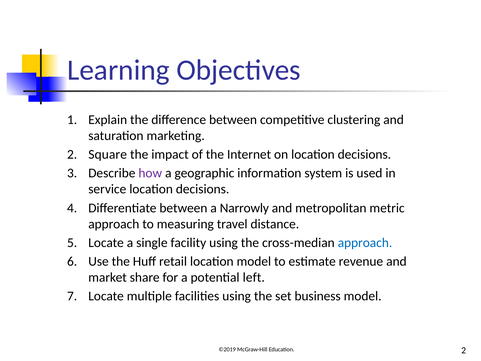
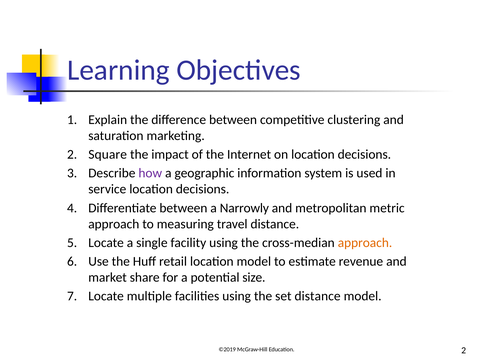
approach at (365, 243) colour: blue -> orange
left: left -> size
set business: business -> distance
